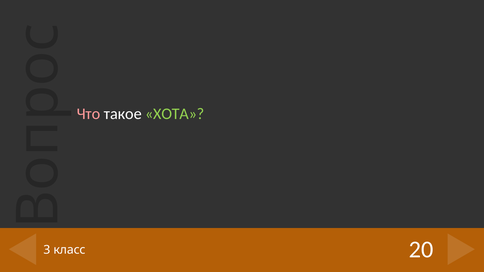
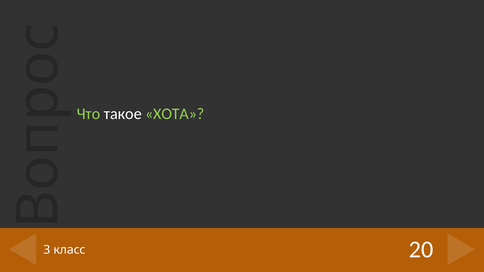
Что colour: pink -> light green
